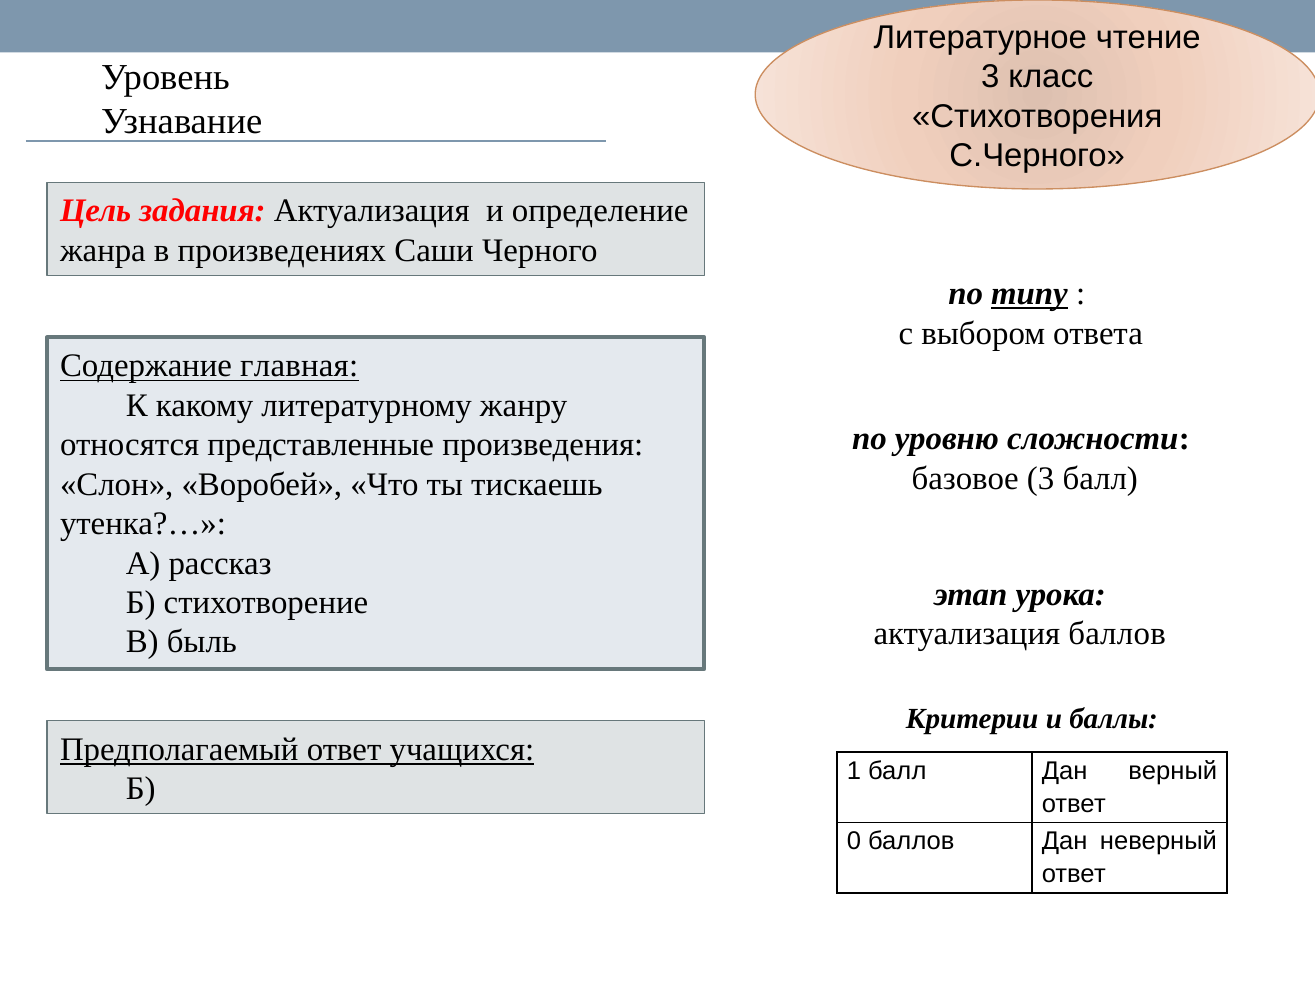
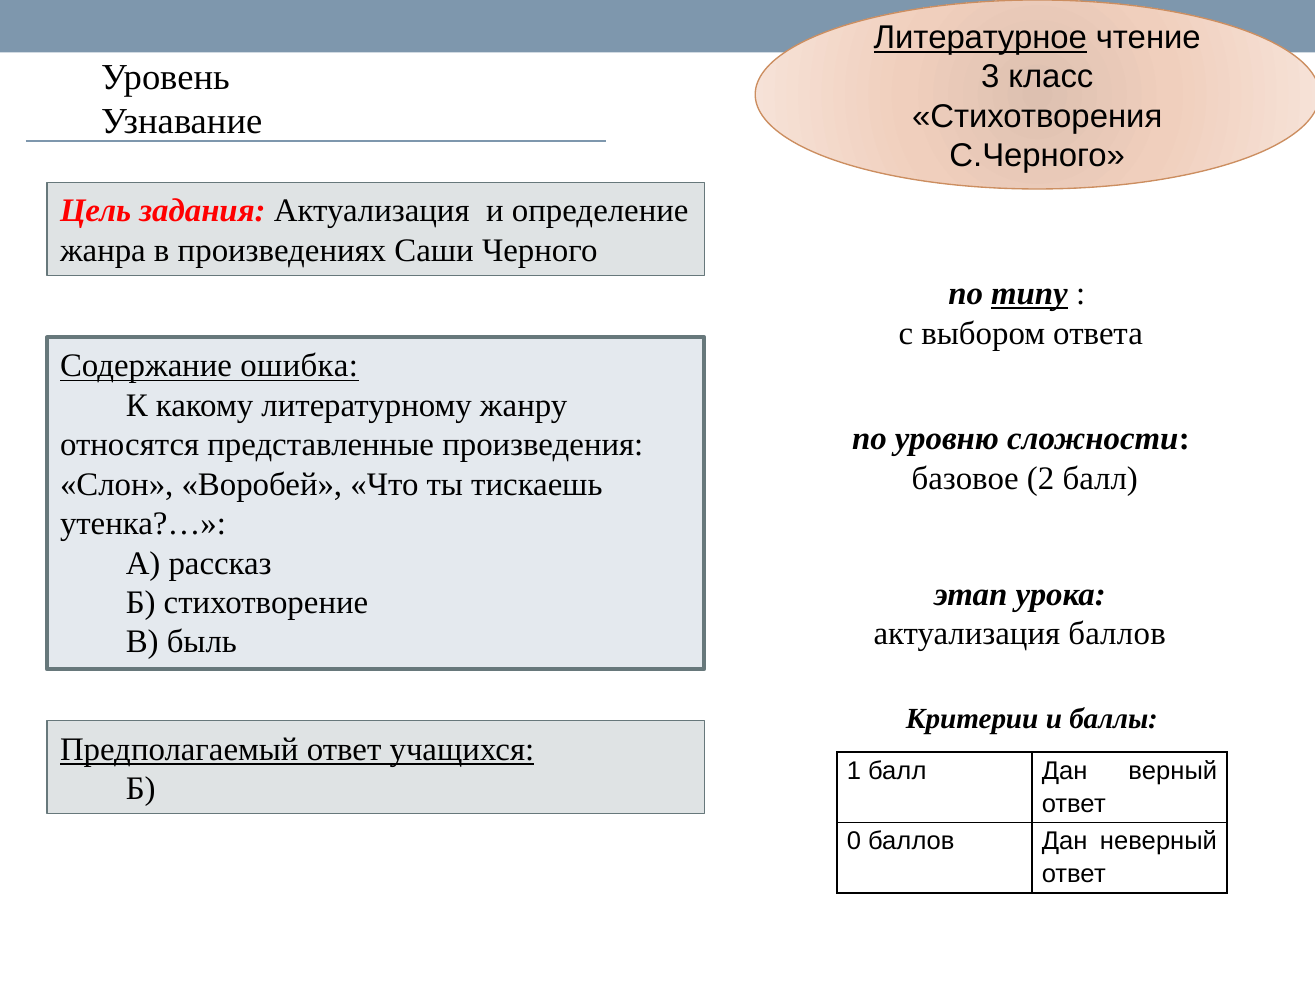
Литературное underline: none -> present
главная: главная -> ошибка
базовое 3: 3 -> 2
